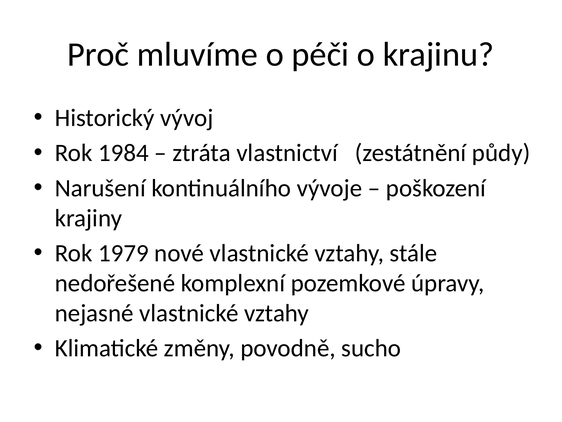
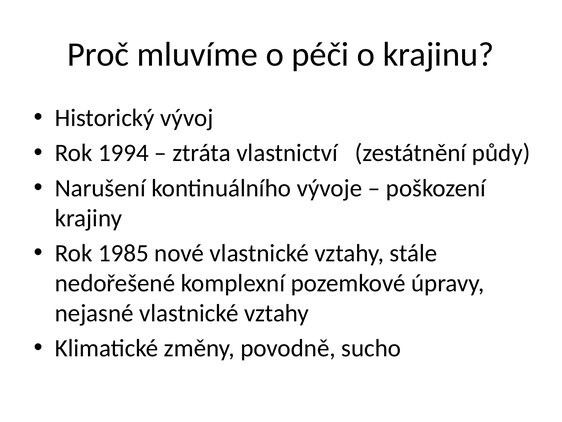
1984: 1984 -> 1994
1979: 1979 -> 1985
